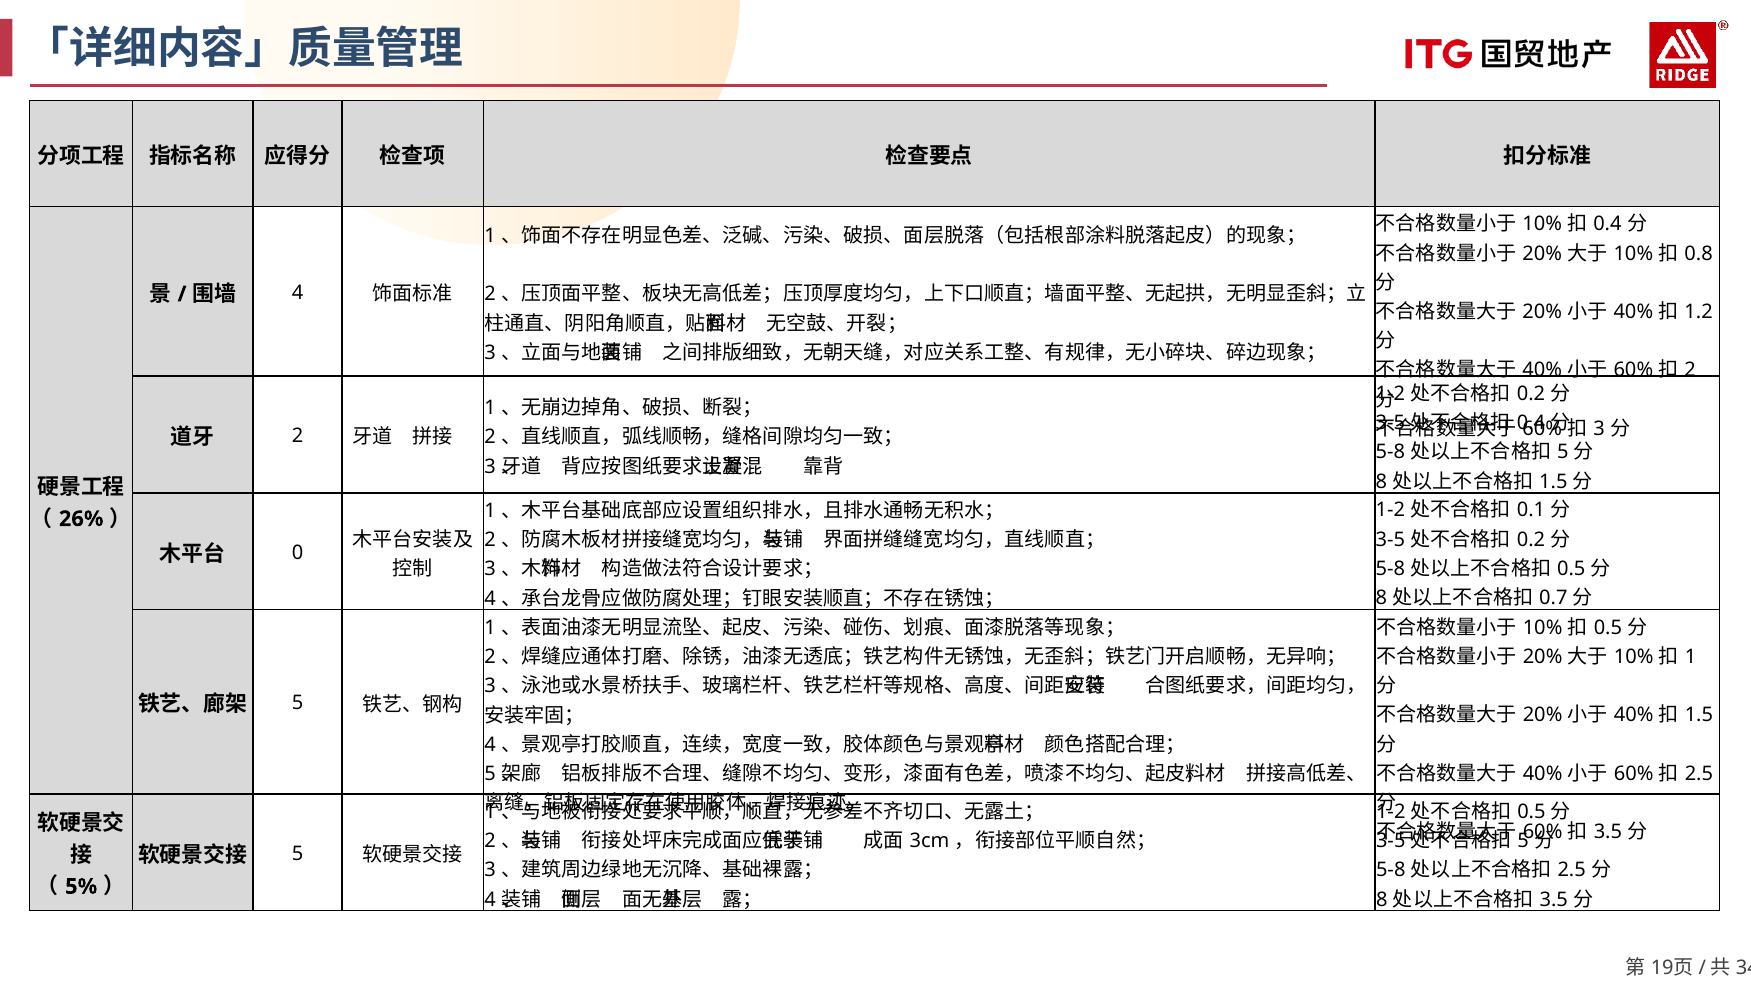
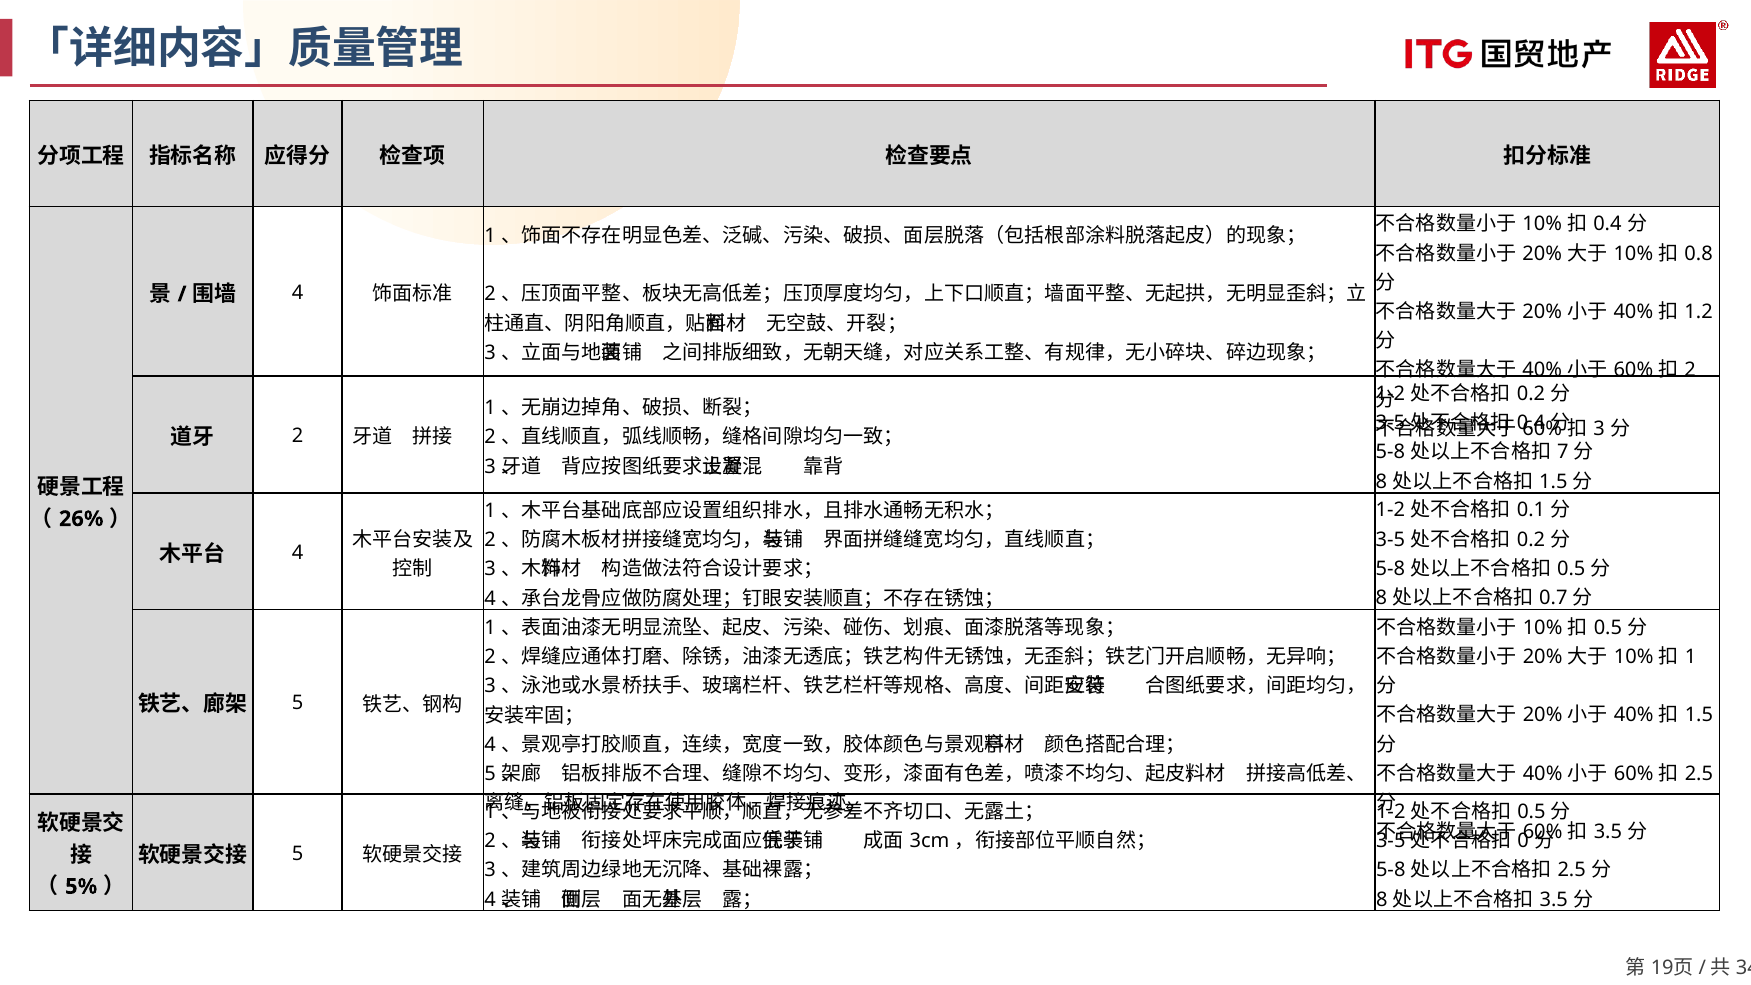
5 at (1563, 452): 5 -> 7
0 at (298, 553): 0 -> 4
5 at (1523, 841): 5 -> 0
